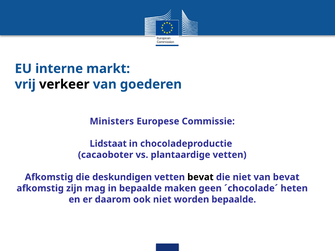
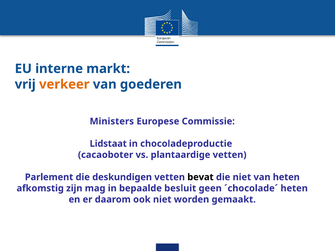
verkeer colour: black -> orange
Afkomstig at (49, 177): Afkomstig -> Parlement
van bevat: bevat -> heten
maken: maken -> besluit
worden bepaalde: bepaalde -> gemaakt
